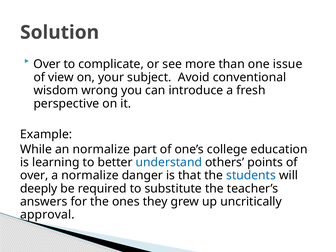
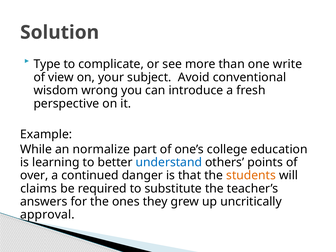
Over at (47, 64): Over -> Type
issue: issue -> write
a normalize: normalize -> continued
students colour: blue -> orange
deeply: deeply -> claims
